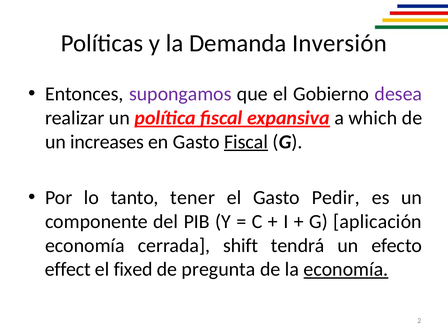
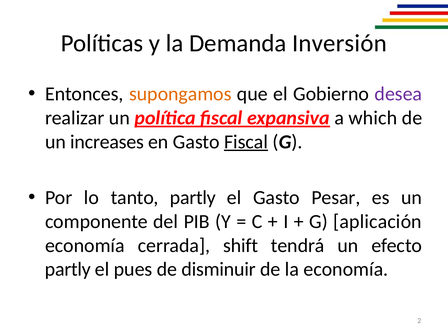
supongamos colour: purple -> orange
tanto tener: tener -> partly
Pedir: Pedir -> Pesar
effect at (68, 269): effect -> partly
fixed: fixed -> pues
pregunta: pregunta -> disminuir
economía at (346, 269) underline: present -> none
